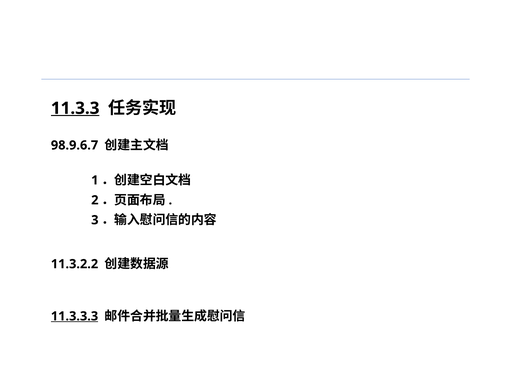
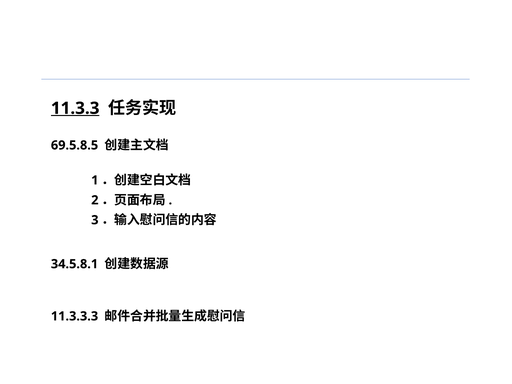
98.9.6.7: 98.9.6.7 -> 69.5.8.5
11.3.2.2: 11.3.2.2 -> 34.5.8.1
11.3.3.3 underline: present -> none
